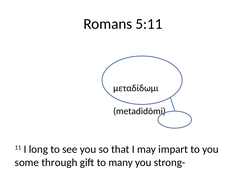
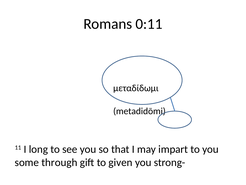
5:11: 5:11 -> 0:11
many: many -> given
